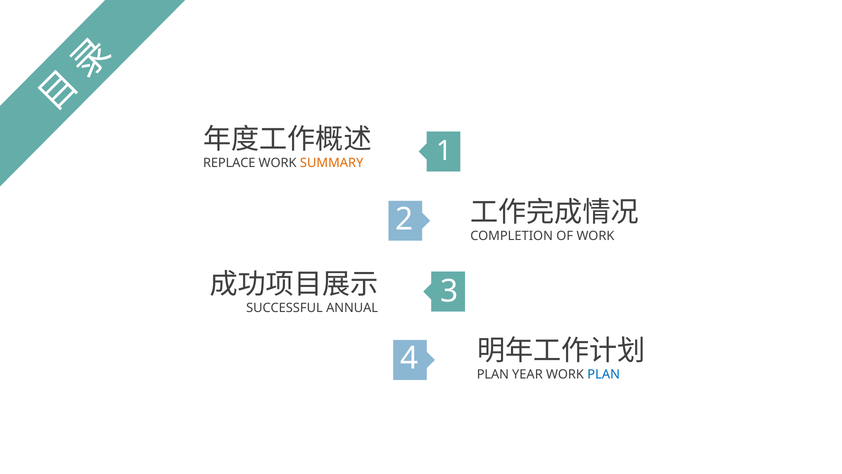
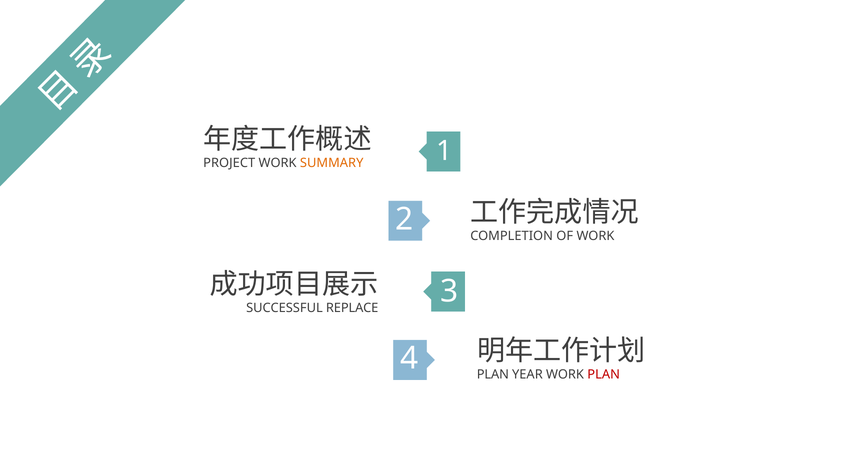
REPLACE: REPLACE -> PROJECT
ANNUAL: ANNUAL -> REPLACE
PLAN at (604, 374) colour: blue -> red
